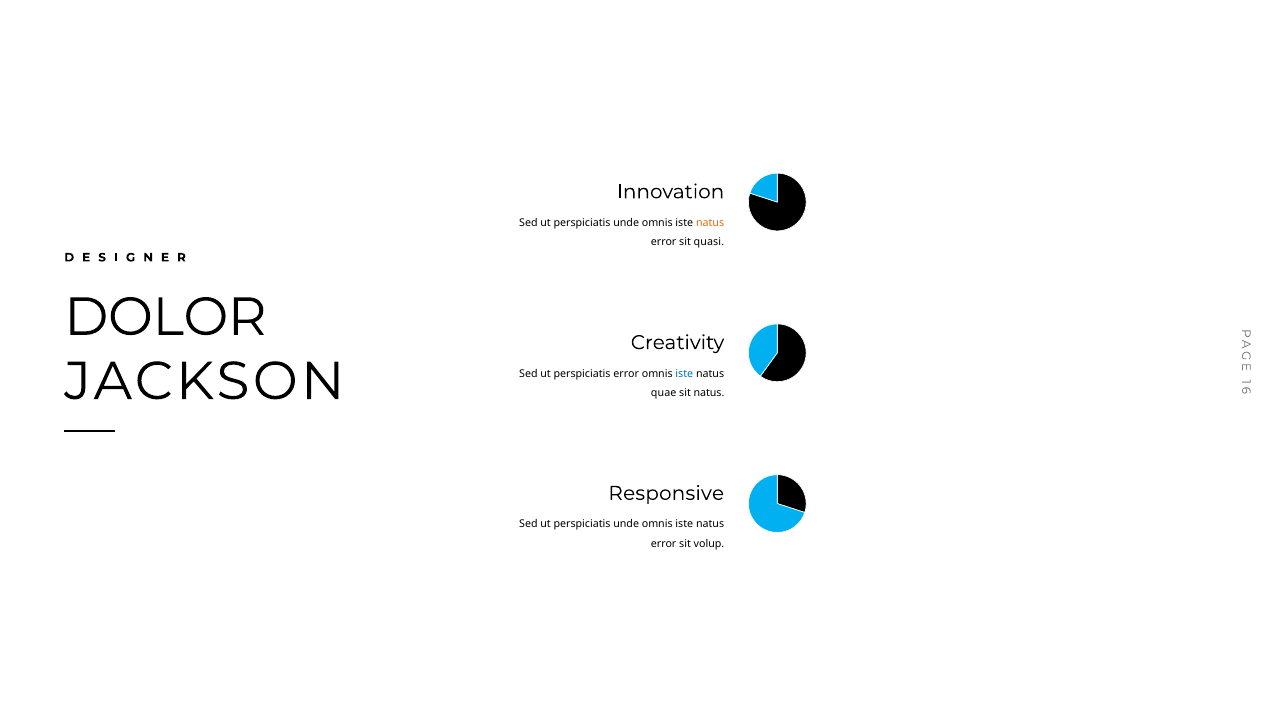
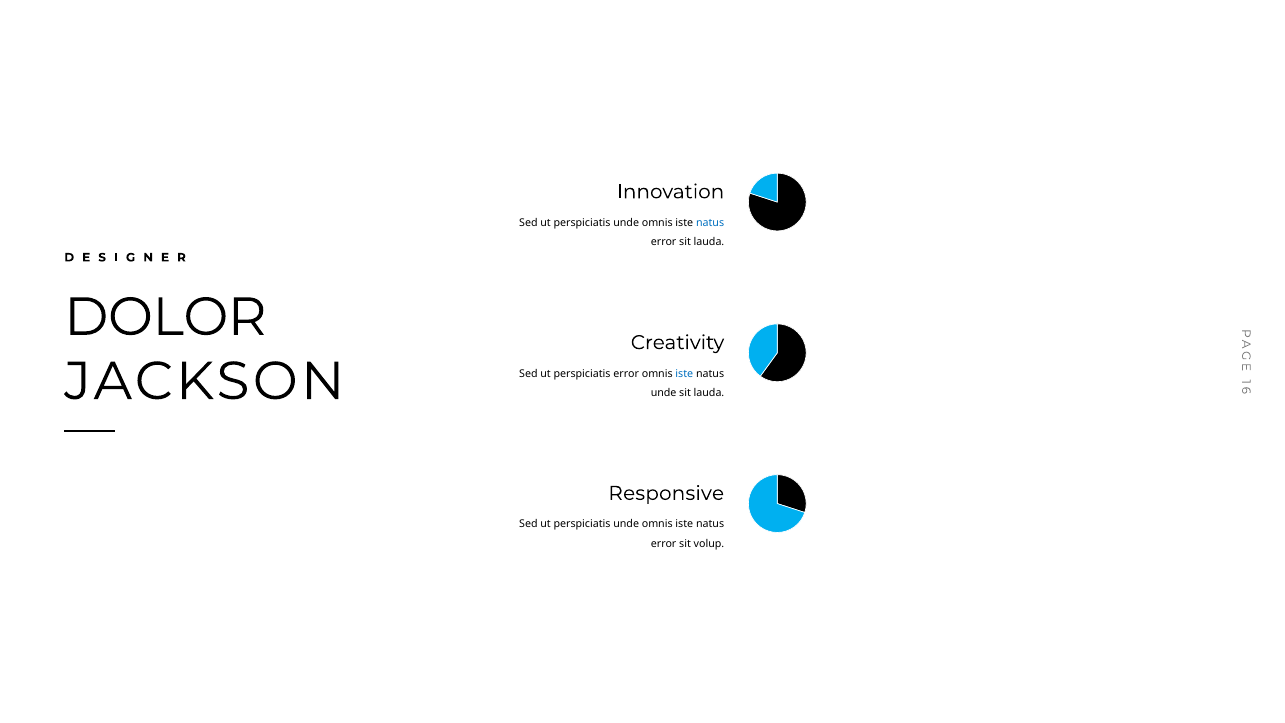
natus at (710, 223) colour: orange -> blue
error sit quasi: quasi -> lauda
quae at (664, 393): quae -> unde
natus at (709, 393): natus -> lauda
